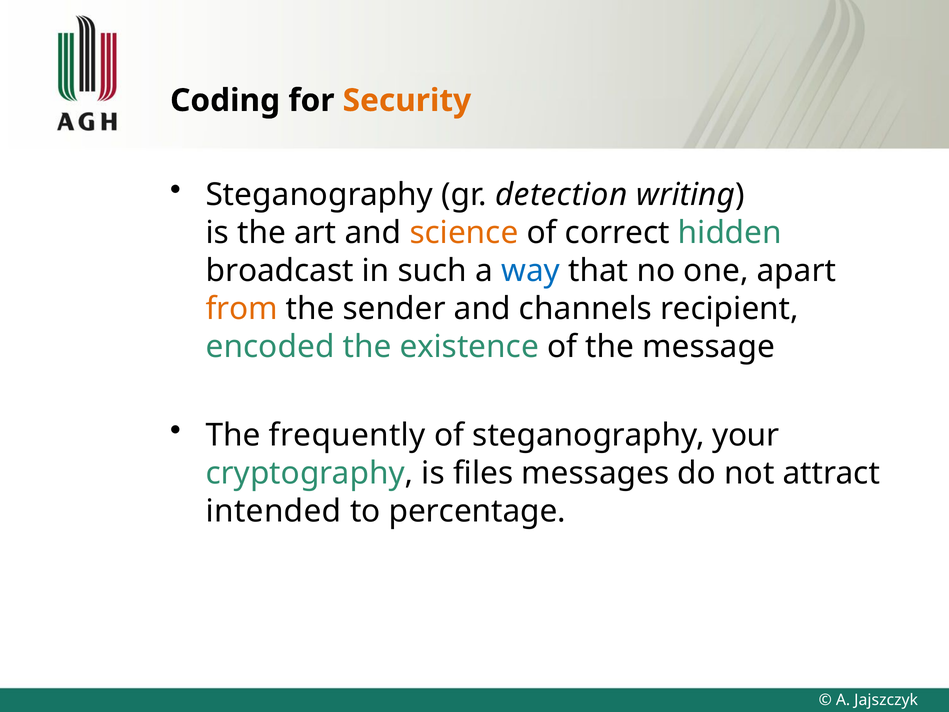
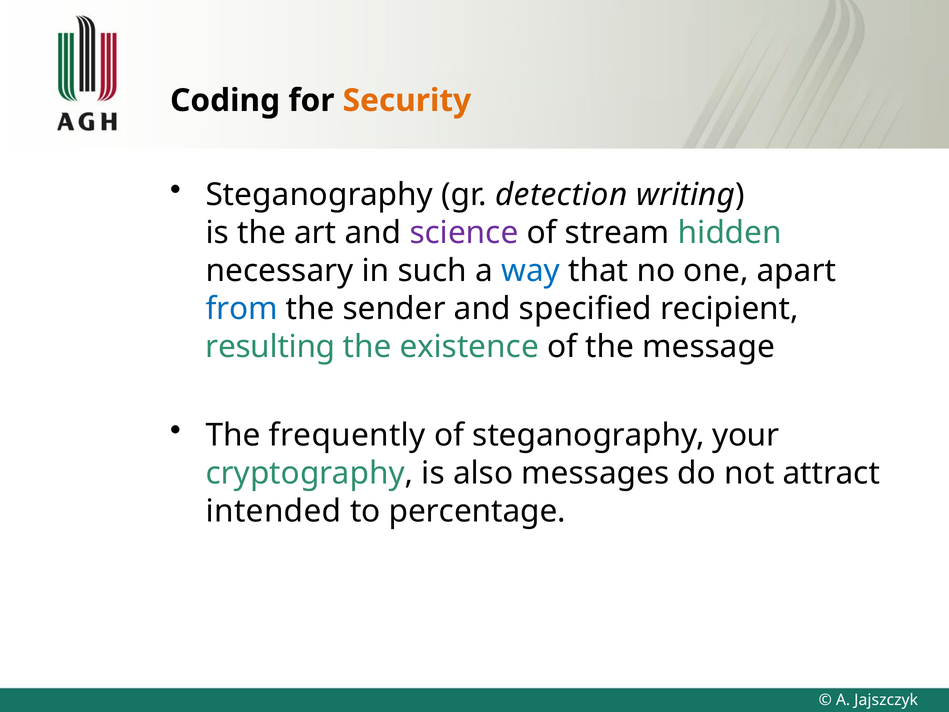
science colour: orange -> purple
correct: correct -> stream
broadcast: broadcast -> necessary
from colour: orange -> blue
channels: channels -> specified
encoded: encoded -> resulting
files: files -> also
